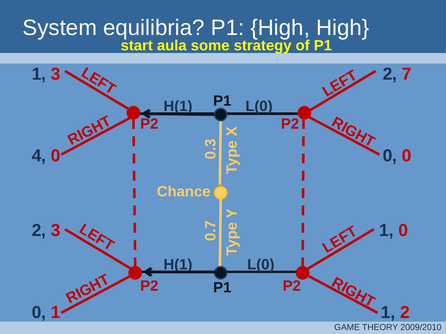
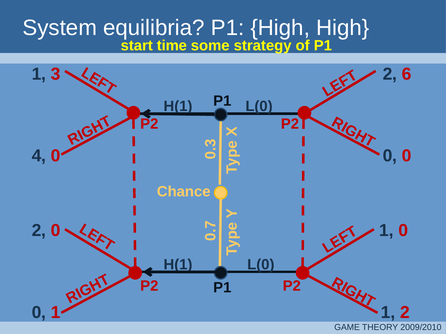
aula: aula -> time
2 7: 7 -> 6
2 3: 3 -> 0
